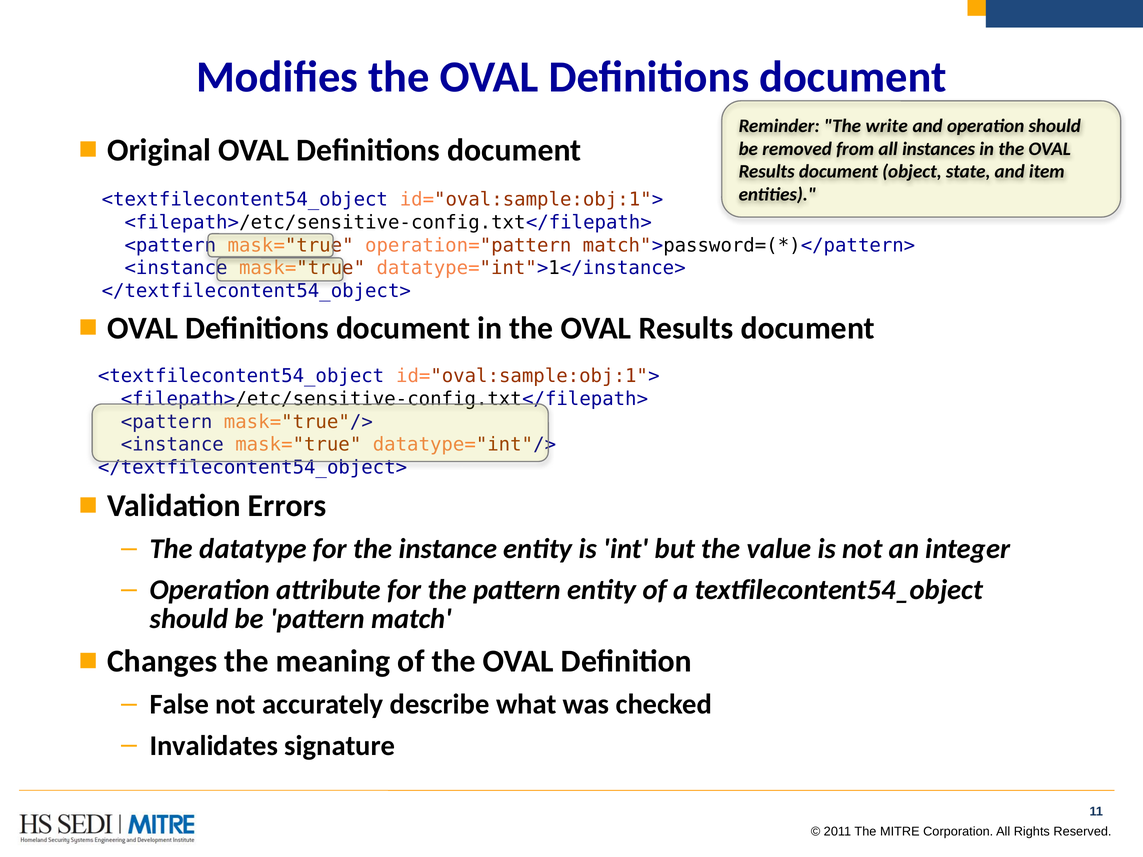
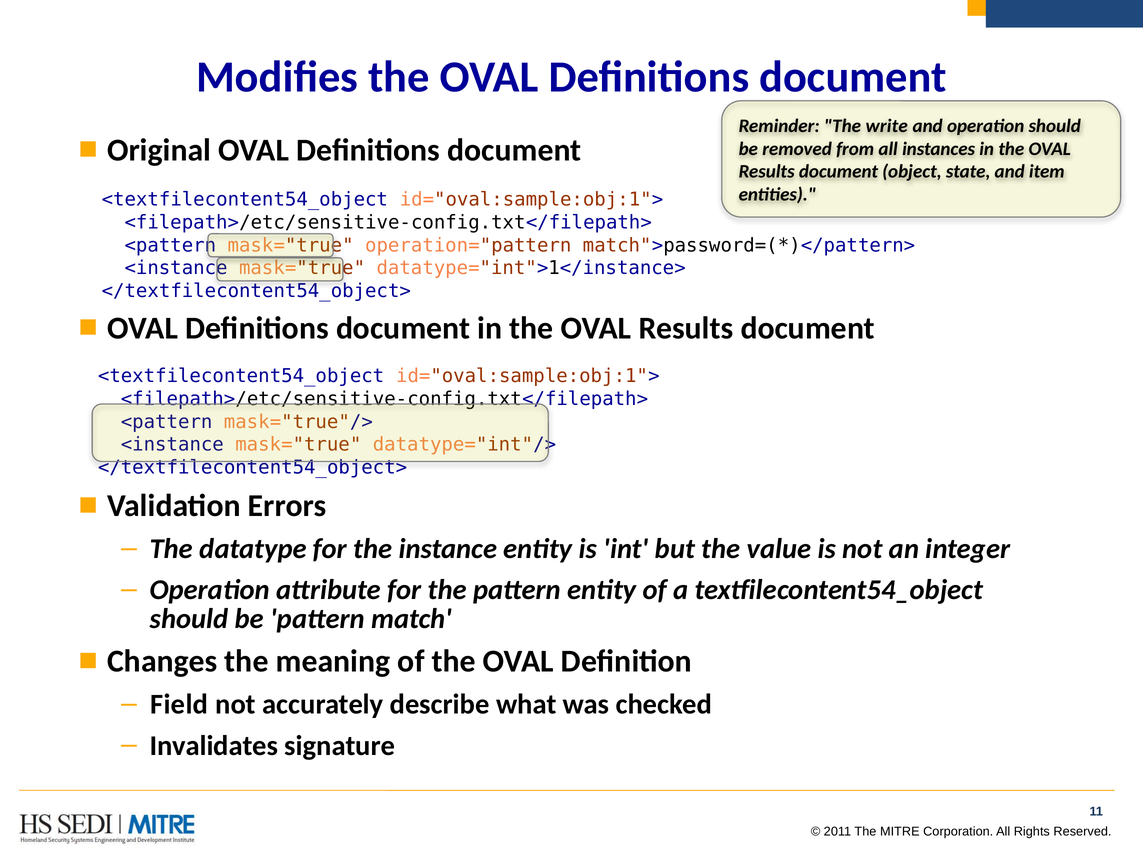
False: False -> Field
